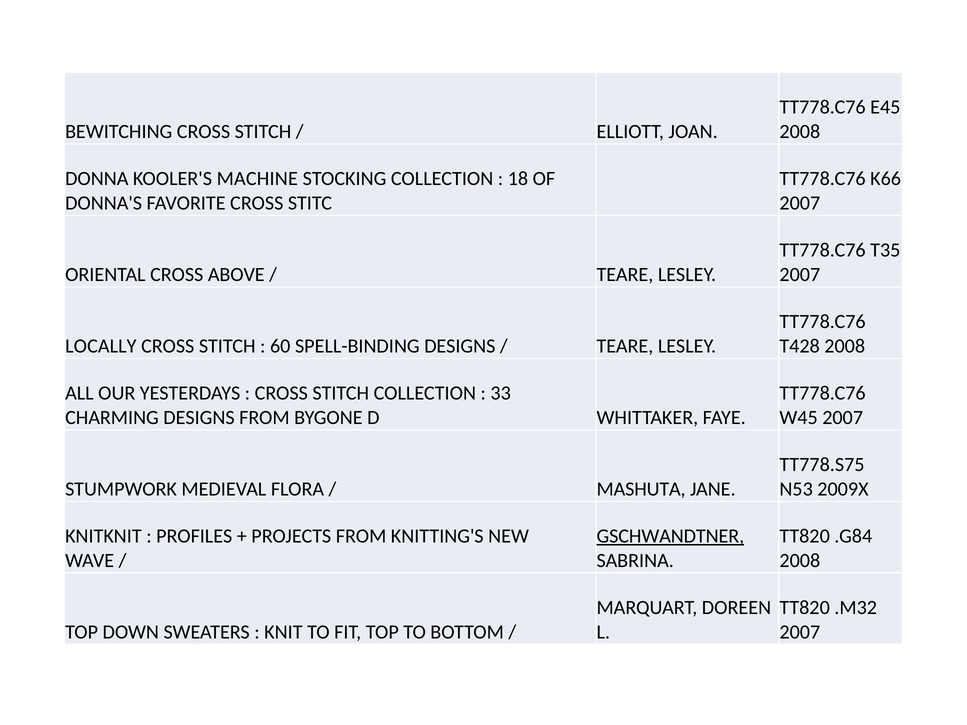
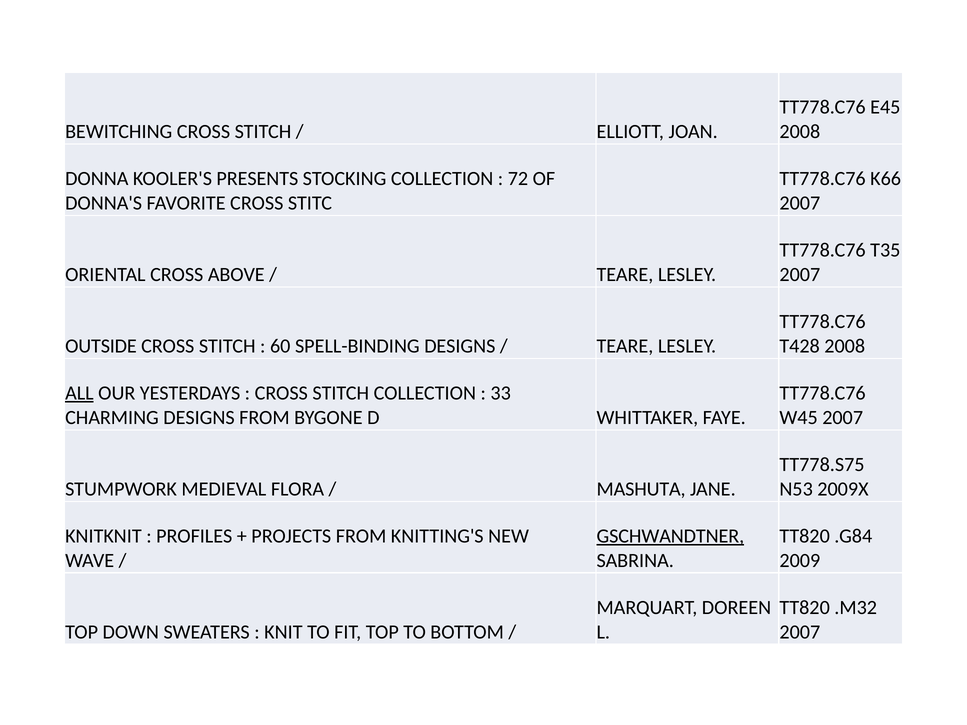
MACHINE: MACHINE -> PRESENTS
18: 18 -> 72
LOCALLY: LOCALLY -> OUTSIDE
ALL underline: none -> present
2008 at (800, 561): 2008 -> 2009
